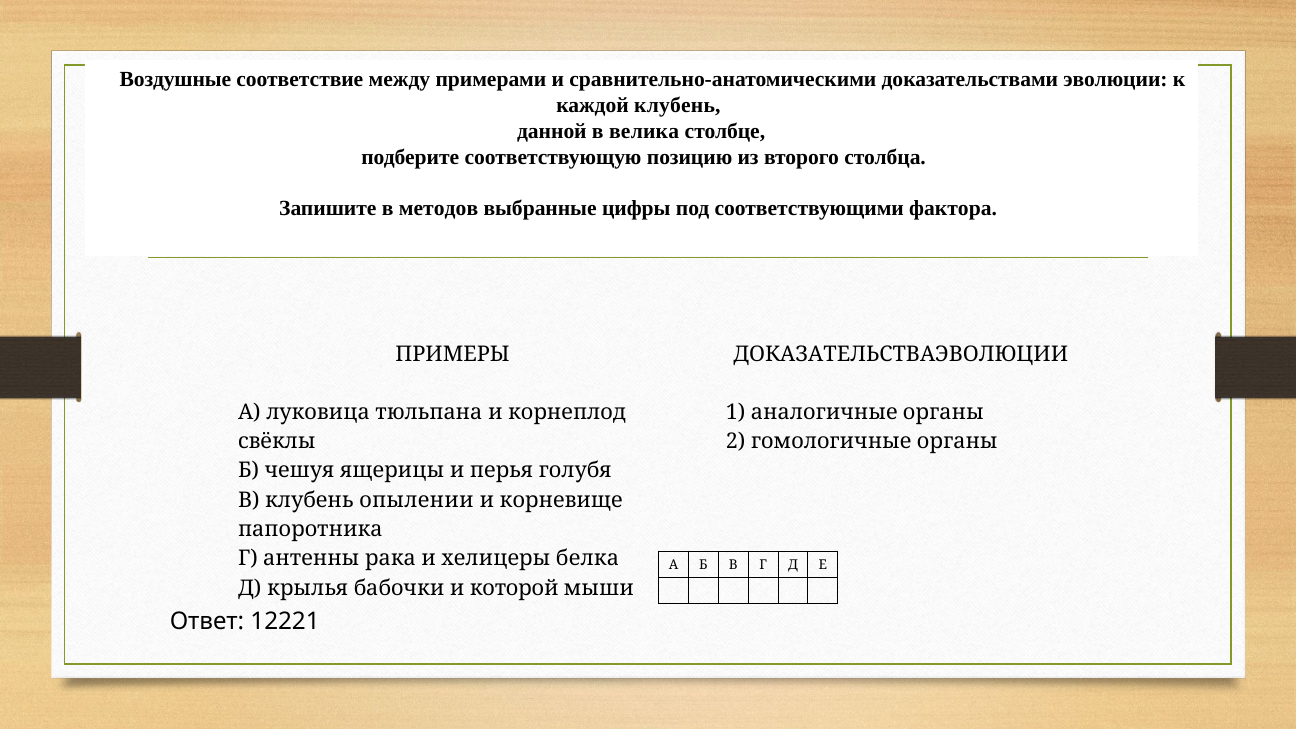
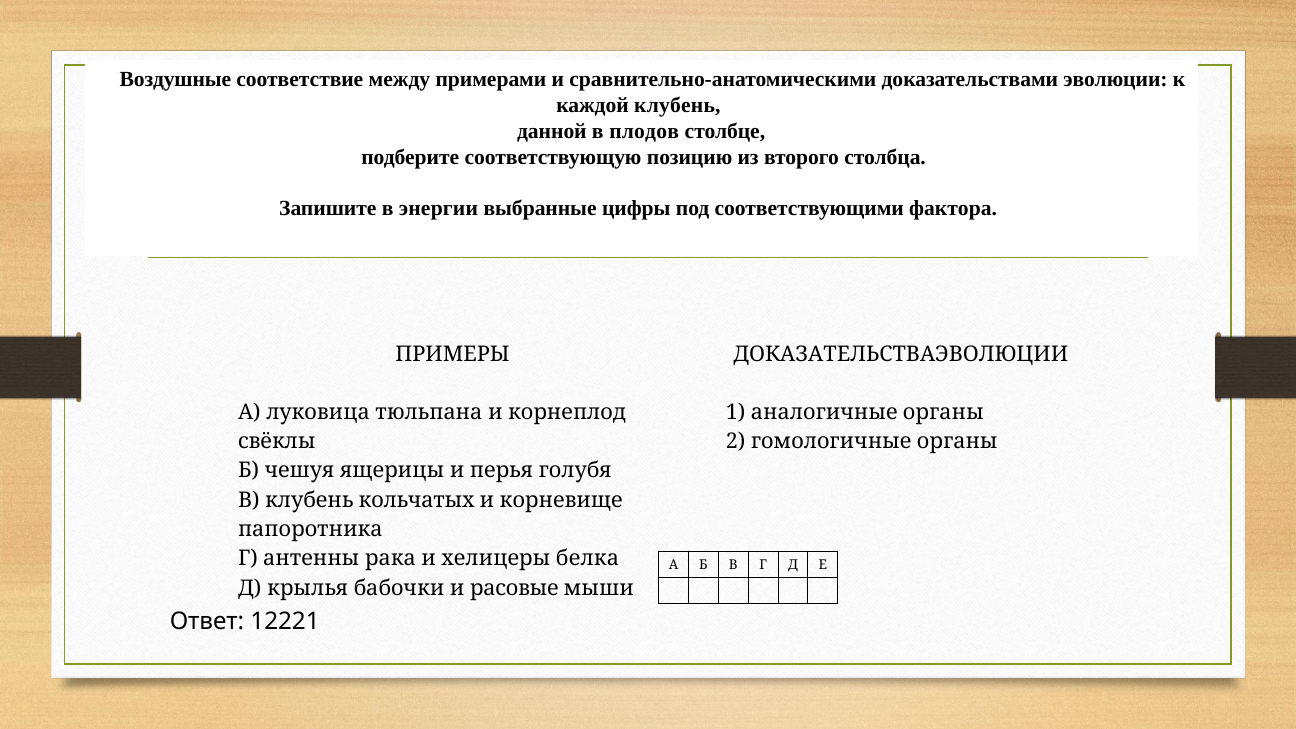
велика: велика -> плодов
методов: методов -> энергии
опылении: опылении -> кольчатых
которой: которой -> расовые
